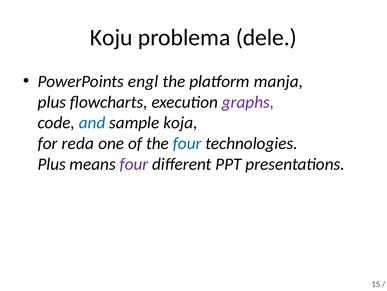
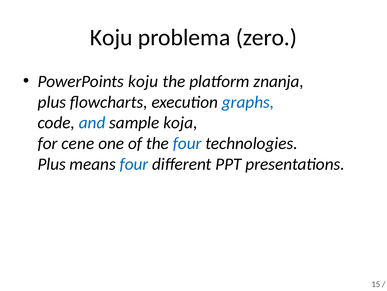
dele: dele -> zero
PowerPoints engl: engl -> koju
manja: manja -> znanja
graphs colour: purple -> blue
reda: reda -> cene
four at (134, 164) colour: purple -> blue
